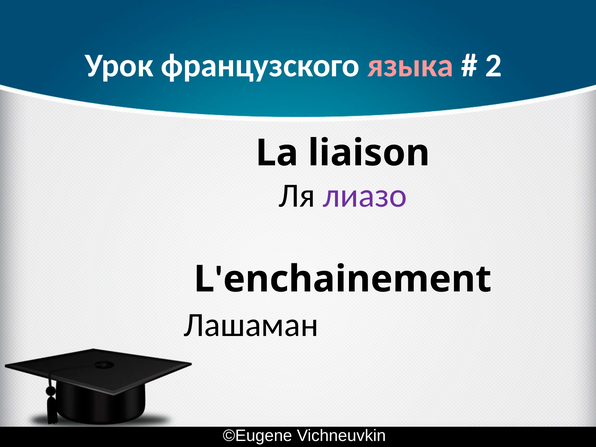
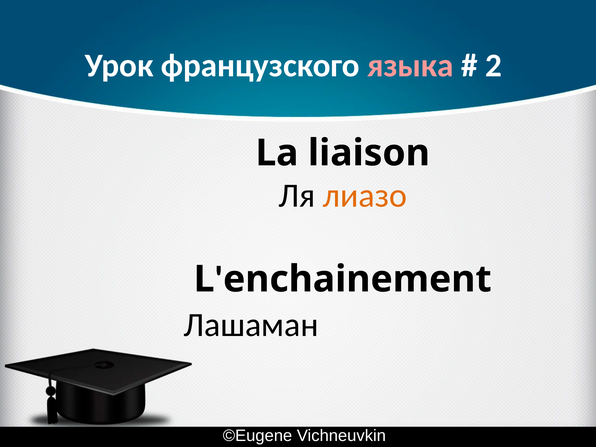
лиазо colour: purple -> orange
